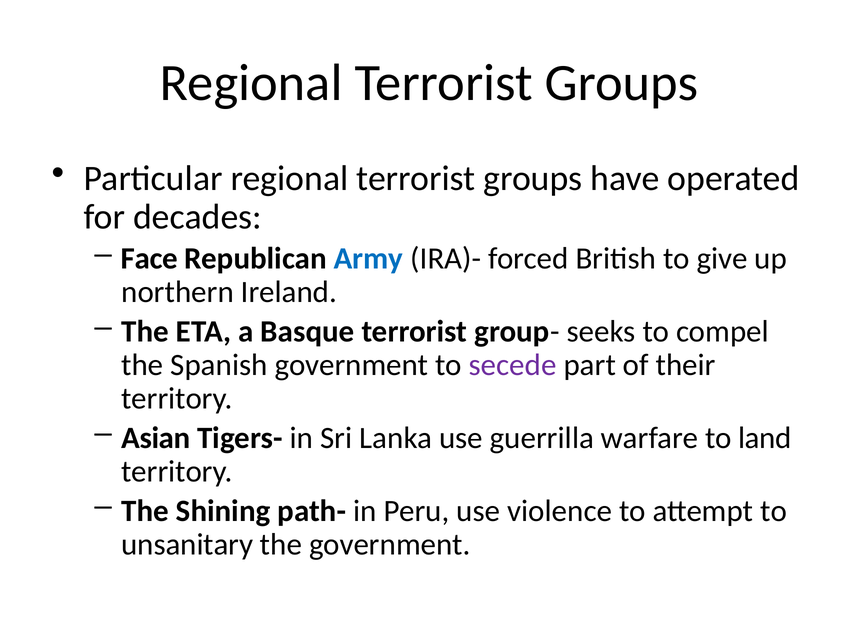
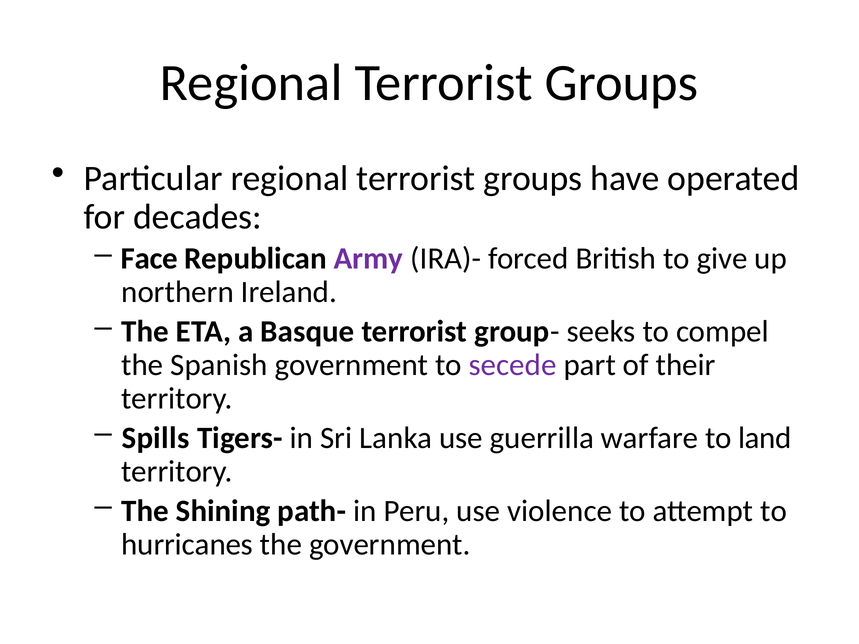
Army colour: blue -> purple
Asian: Asian -> Spills
unsanitary: unsanitary -> hurricanes
